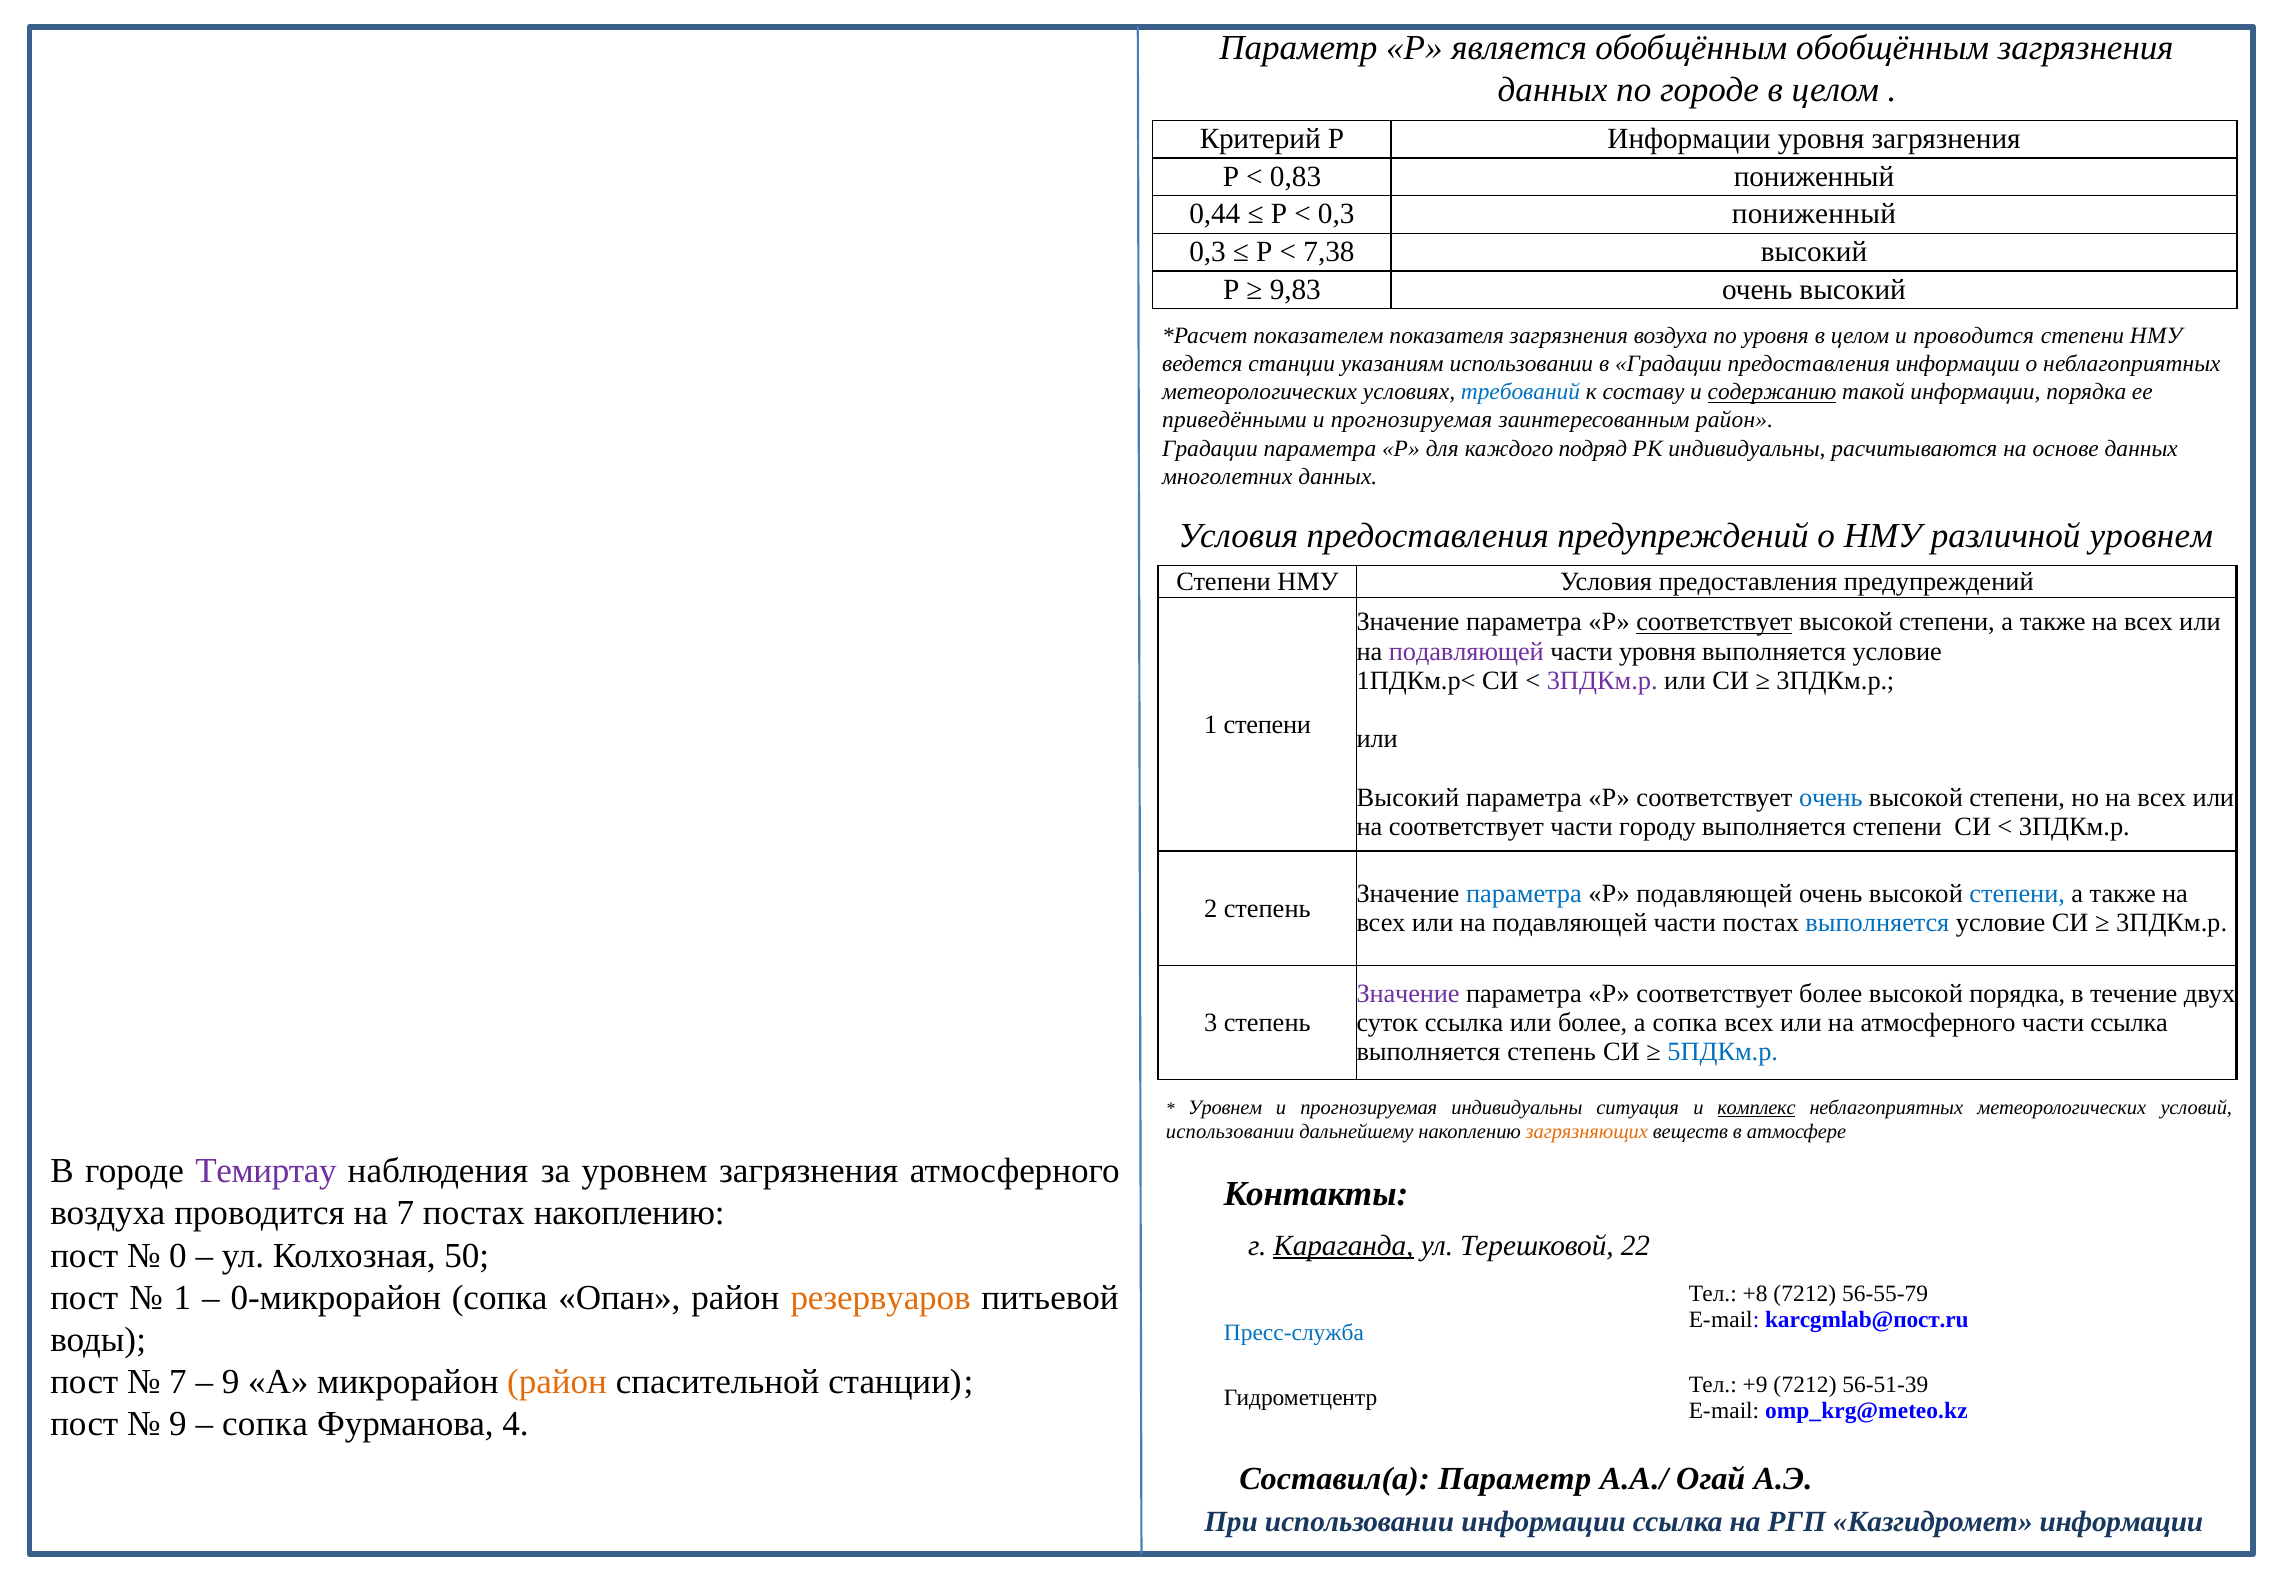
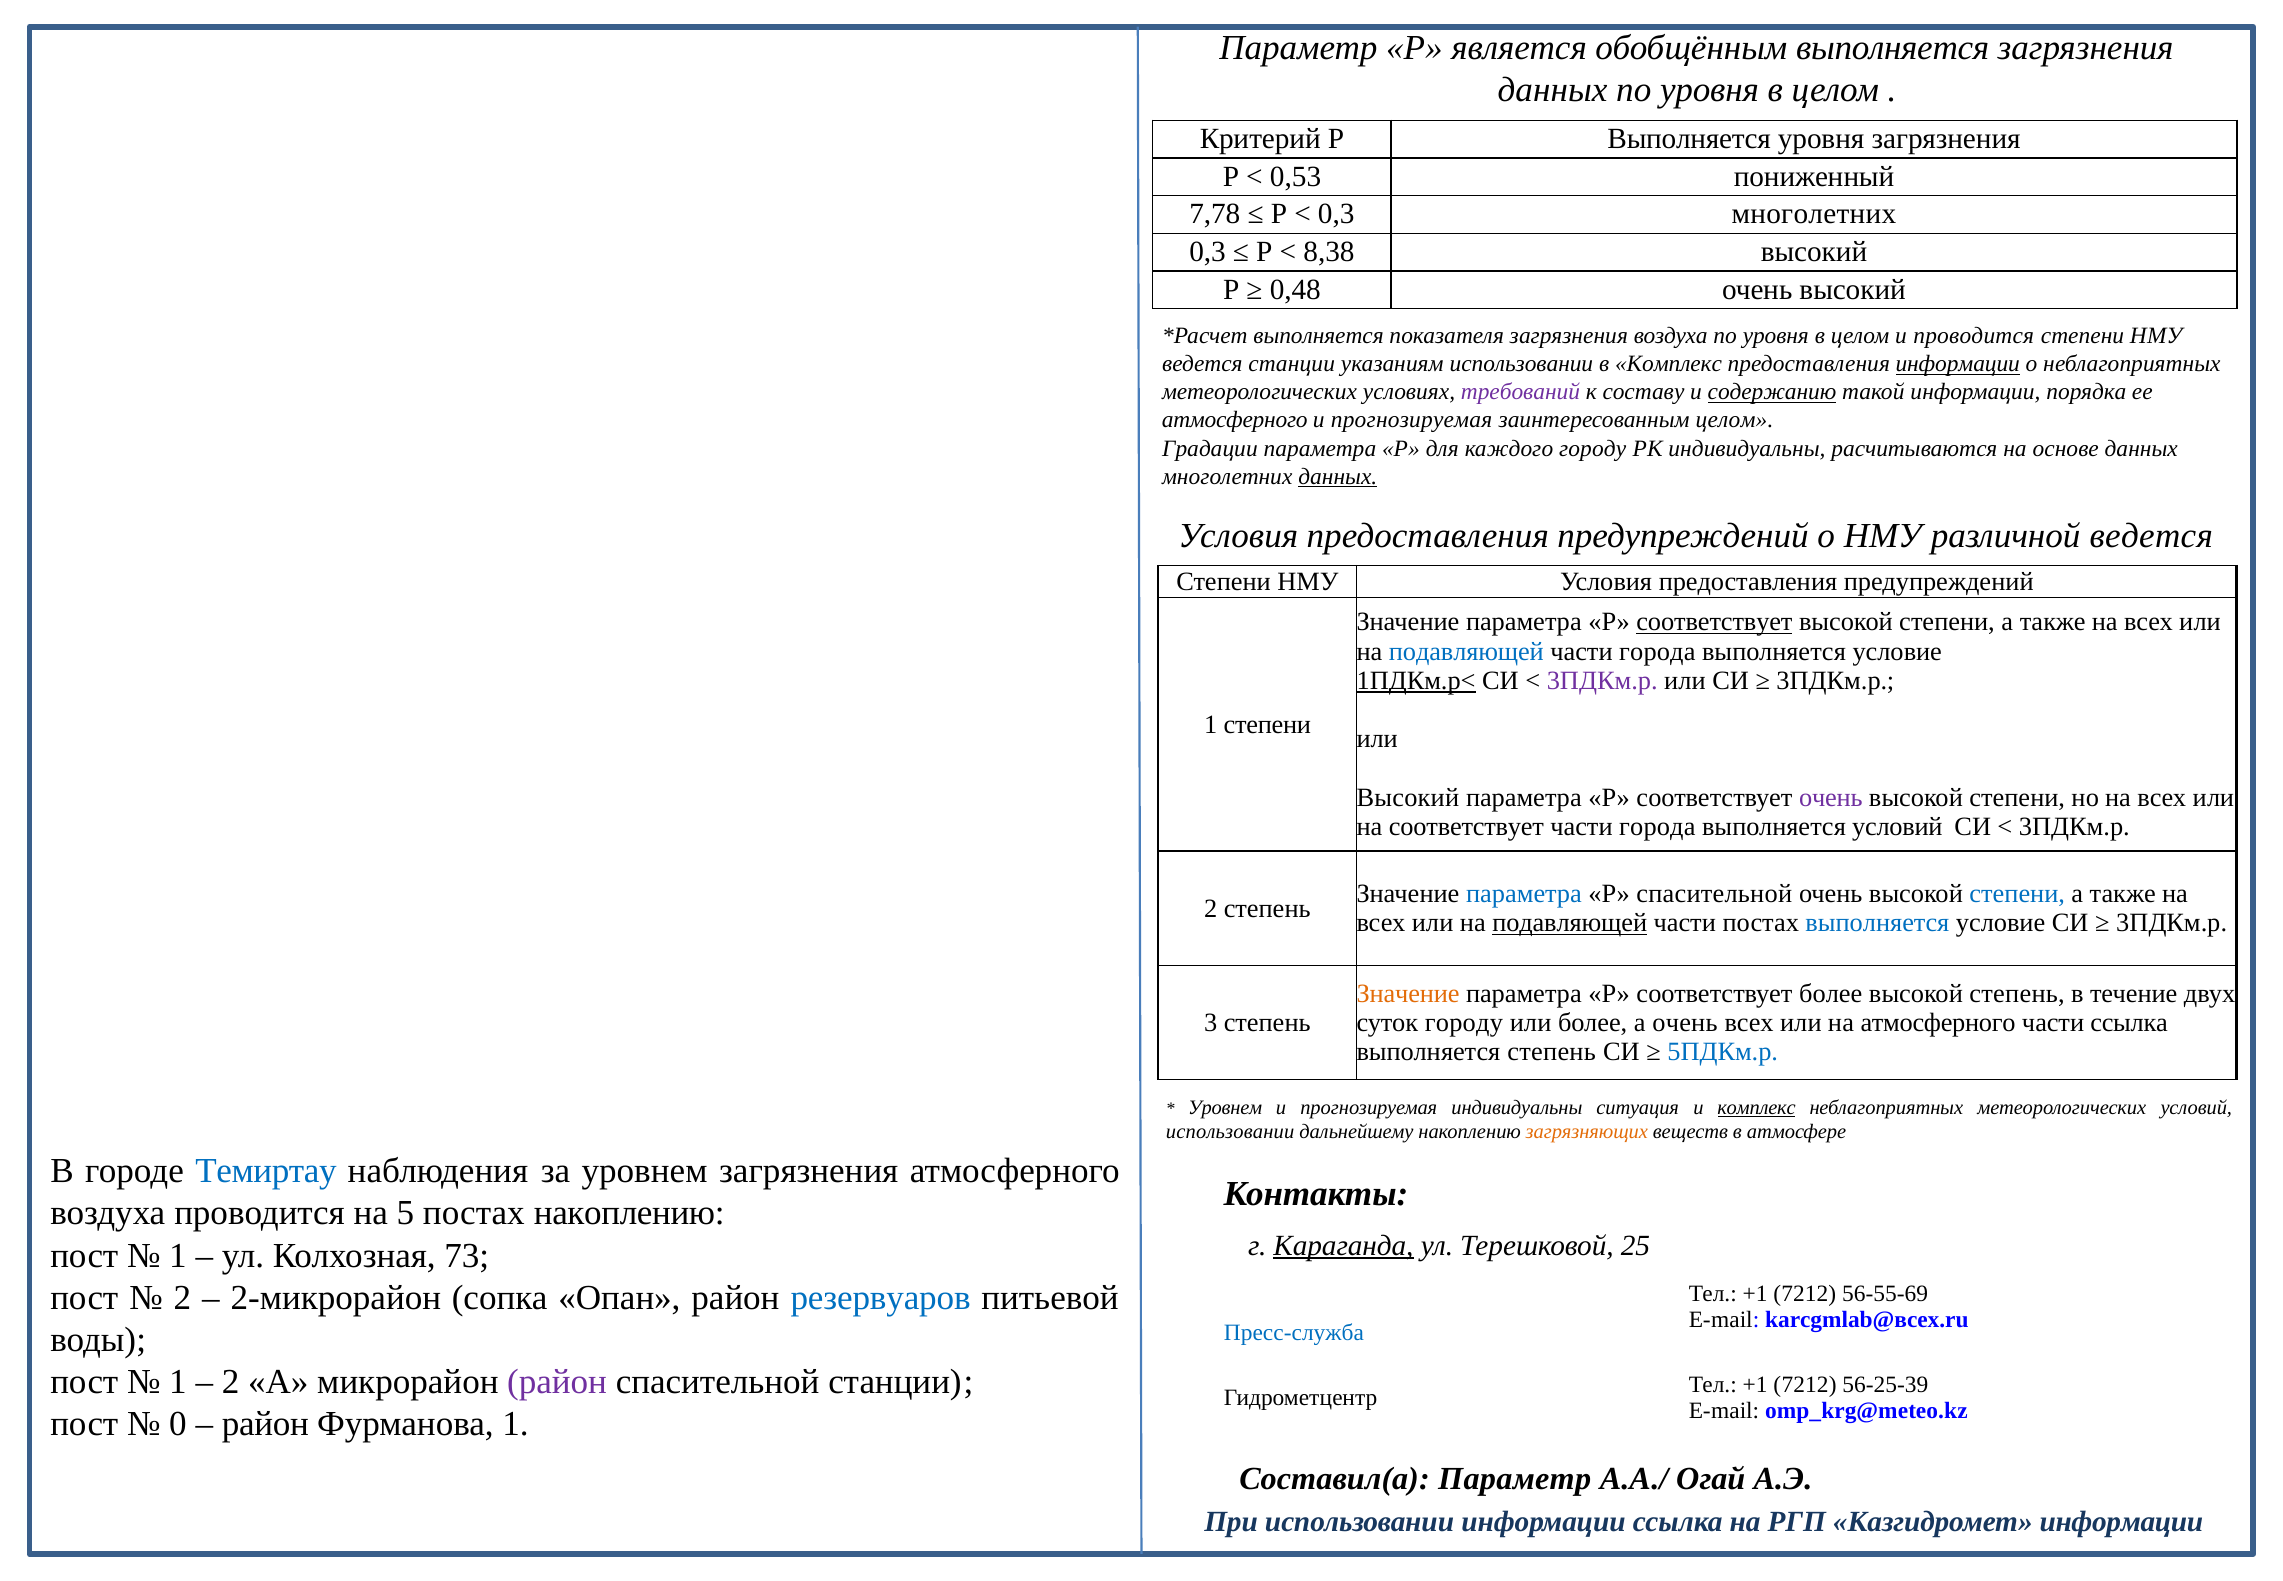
обобщённым обобщённым: обобщённым -> выполняется
городе at (1709, 90): городе -> уровня
Р Информации: Информации -> Выполняется
0,83: 0,83 -> 0,53
0,44: 0,44 -> 7,78
0,3 пониженный: пониженный -> многолетних
7,38: 7,38 -> 8,38
9,83: 9,83 -> 0,48
показателем at (1318, 336): показателем -> выполняется
в Градации: Градации -> Комплекс
информации at (1958, 364) underline: none -> present
требований colour: blue -> purple
приведёнными at (1235, 420): приведёнными -> атмосферного
заинтересованным район: район -> целом
каждого подряд: подряд -> городу
данных at (1338, 476) underline: none -> present
различной уровнем: уровнем -> ведется
подавляющей at (1466, 651) colour: purple -> blue
уровня at (1658, 651): уровня -> города
1ПДКм.р< underline: none -> present
очень at (1831, 797) colour: blue -> purple
городу at (1657, 826): городу -> города
выполняется степени: степени -> условий
Р подавляющей: подавляющей -> спасительной
подавляющей at (1570, 923) underline: none -> present
Значение at (1408, 993) colour: purple -> orange
высокой порядка: порядка -> степень
суток ссылка: ссылка -> городу
а сопка: сопка -> очень
Темиртау colour: purple -> blue
на 7: 7 -> 5
22: 22 -> 25
0 at (178, 1255): 0 -> 1
50: 50 -> 73
1 at (182, 1297): 1 -> 2
0-микрорайон: 0-микрорайон -> 2-микрорайон
резервуаров colour: orange -> blue
+8 at (1755, 1293): +8 -> +1
56-55-79: 56-55-79 -> 56-55-69
karcgmlab@пост.ru: karcgmlab@пост.ru -> karcgmlab@всех.ru
7 at (178, 1382): 7 -> 1
9 at (231, 1382): 9 -> 2
район at (557, 1382) colour: orange -> purple
+9 at (1755, 1385): +9 -> +1
56-51-39: 56-51-39 -> 56-25-39
9 at (178, 1424): 9 -> 0
сопка at (265, 1424): сопка -> район
Фурманова 4: 4 -> 1
